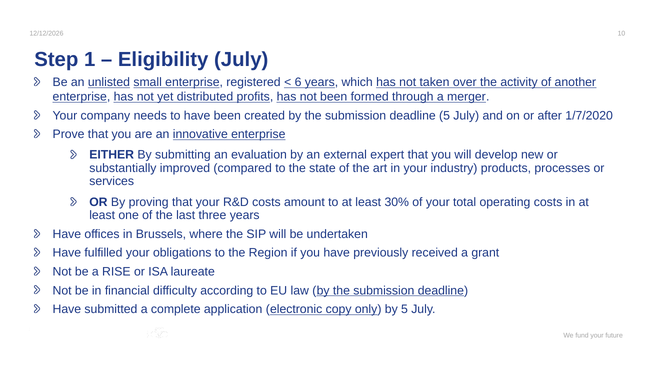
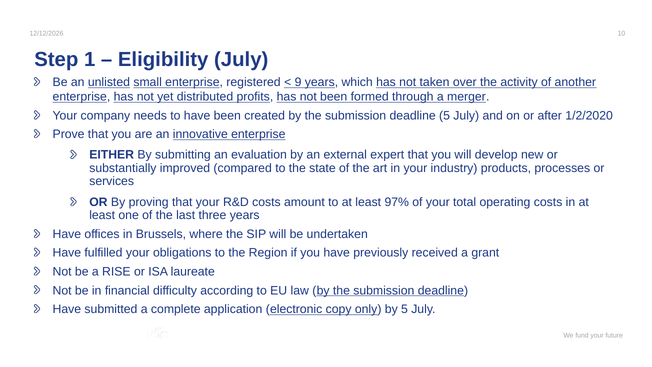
6: 6 -> 9
1/7/2020: 1/7/2020 -> 1/2/2020
30%: 30% -> 97%
